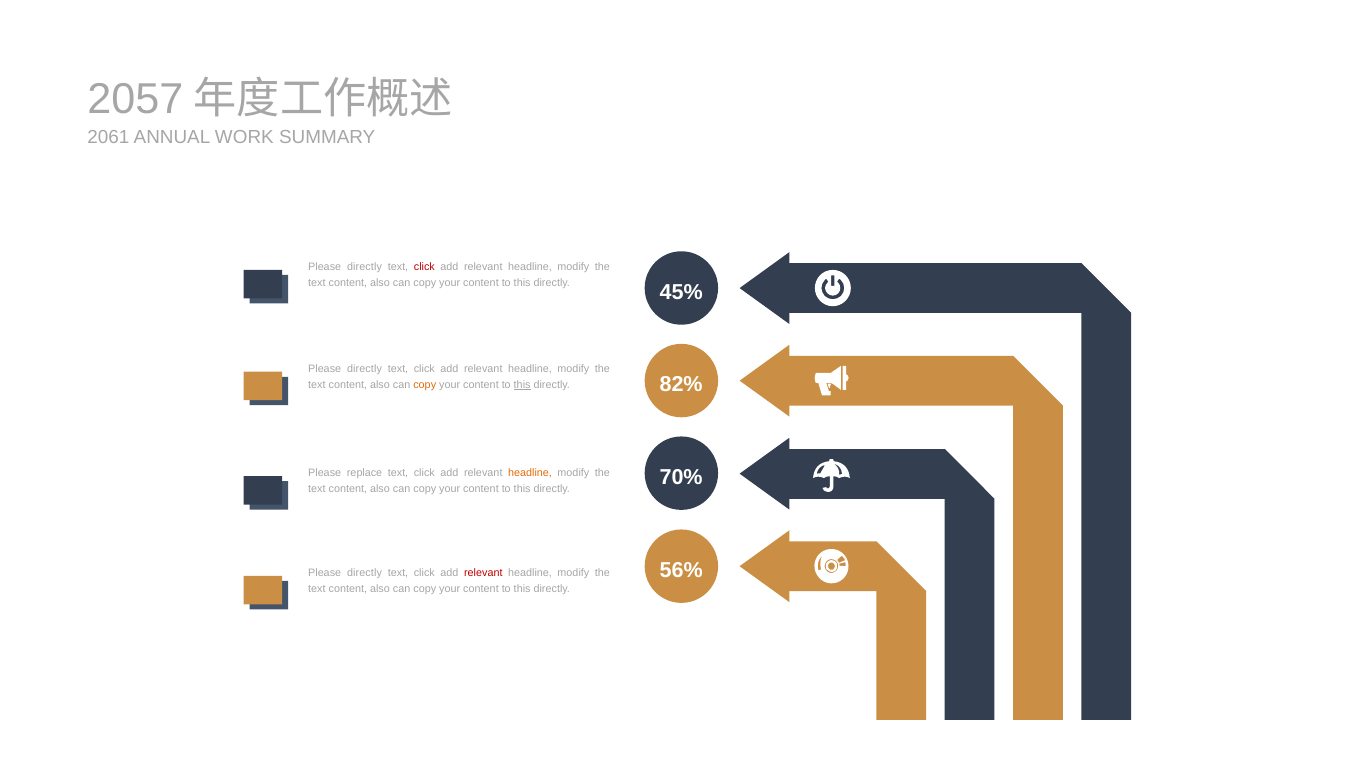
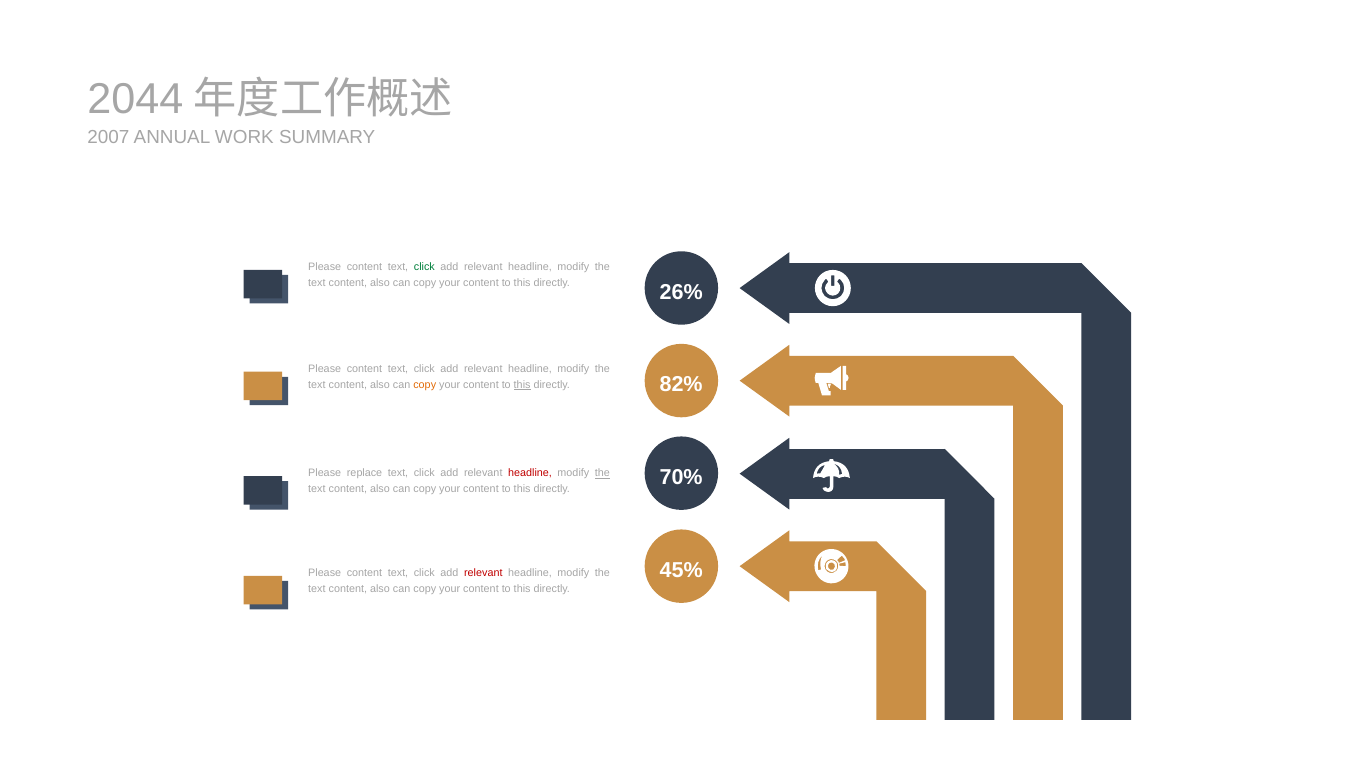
2057: 2057 -> 2044
2061: 2061 -> 2007
directly at (364, 267): directly -> content
click at (424, 267) colour: red -> green
45%: 45% -> 26%
directly at (364, 369): directly -> content
headline at (530, 473) colour: orange -> red
the at (602, 473) underline: none -> present
56%: 56% -> 45%
directly at (364, 573): directly -> content
